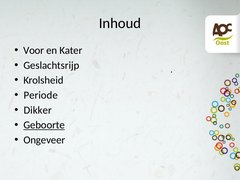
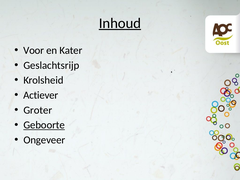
Inhoud underline: none -> present
Periode: Periode -> Actiever
Dikker: Dikker -> Groter
